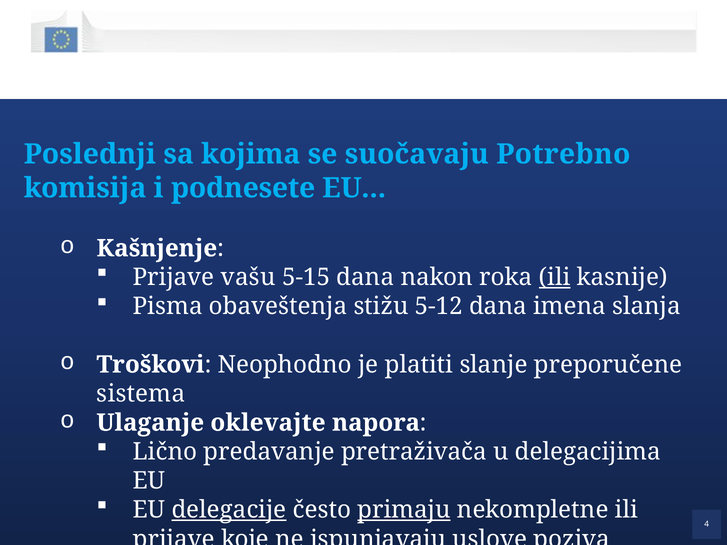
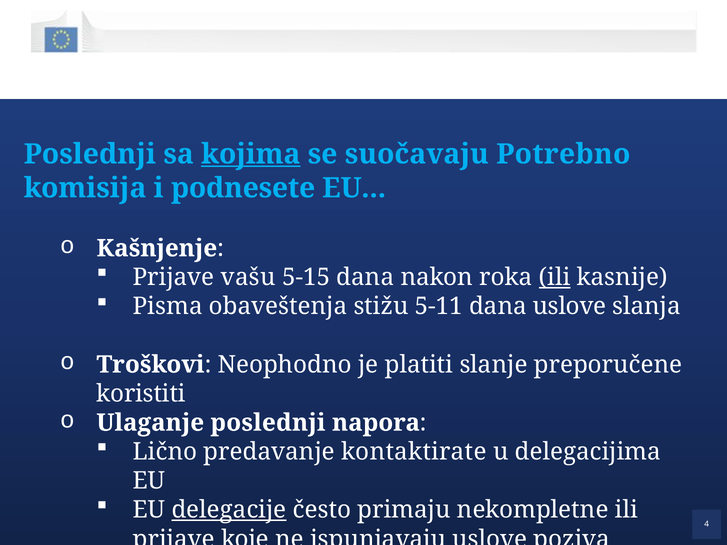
kojima underline: none -> present
5-12: 5-12 -> 5-11
dana imena: imena -> uslove
sistema: sistema -> koristiti
Ulaganje oklevajte: oklevajte -> poslednji
pretraživača: pretraživača -> kontaktirate
primaju underline: present -> none
